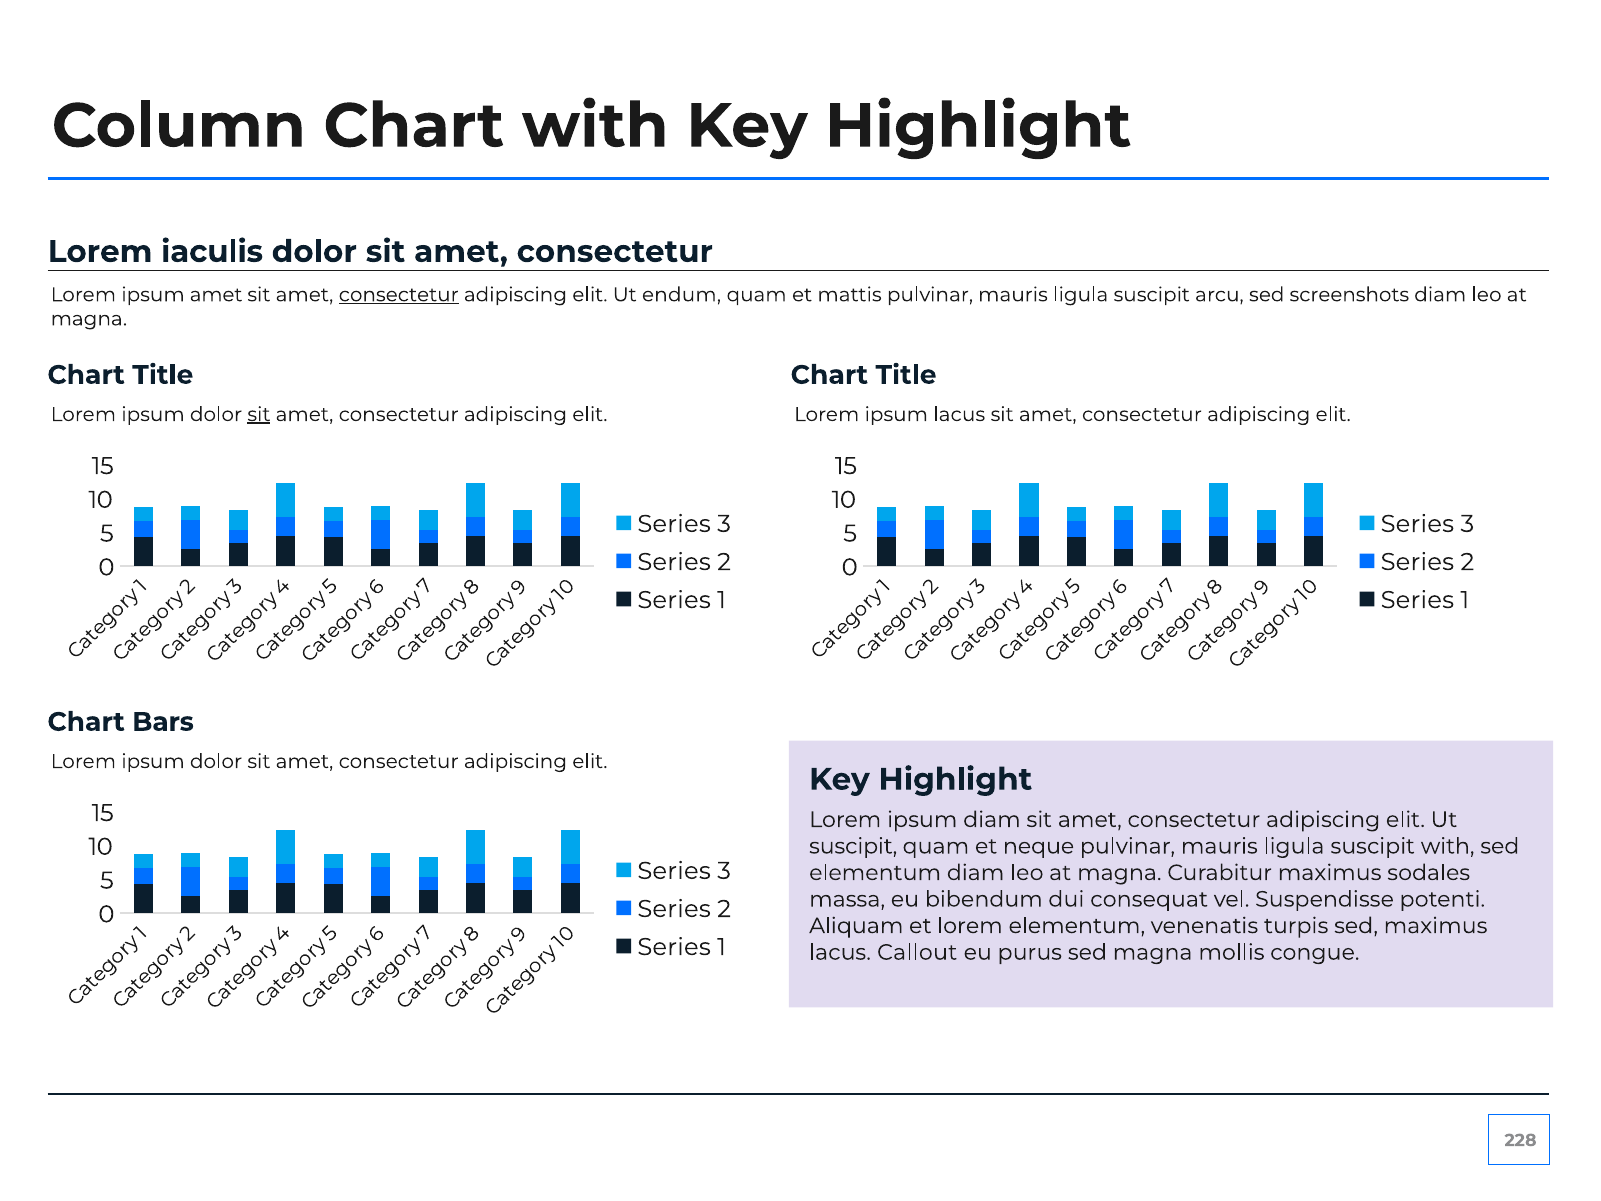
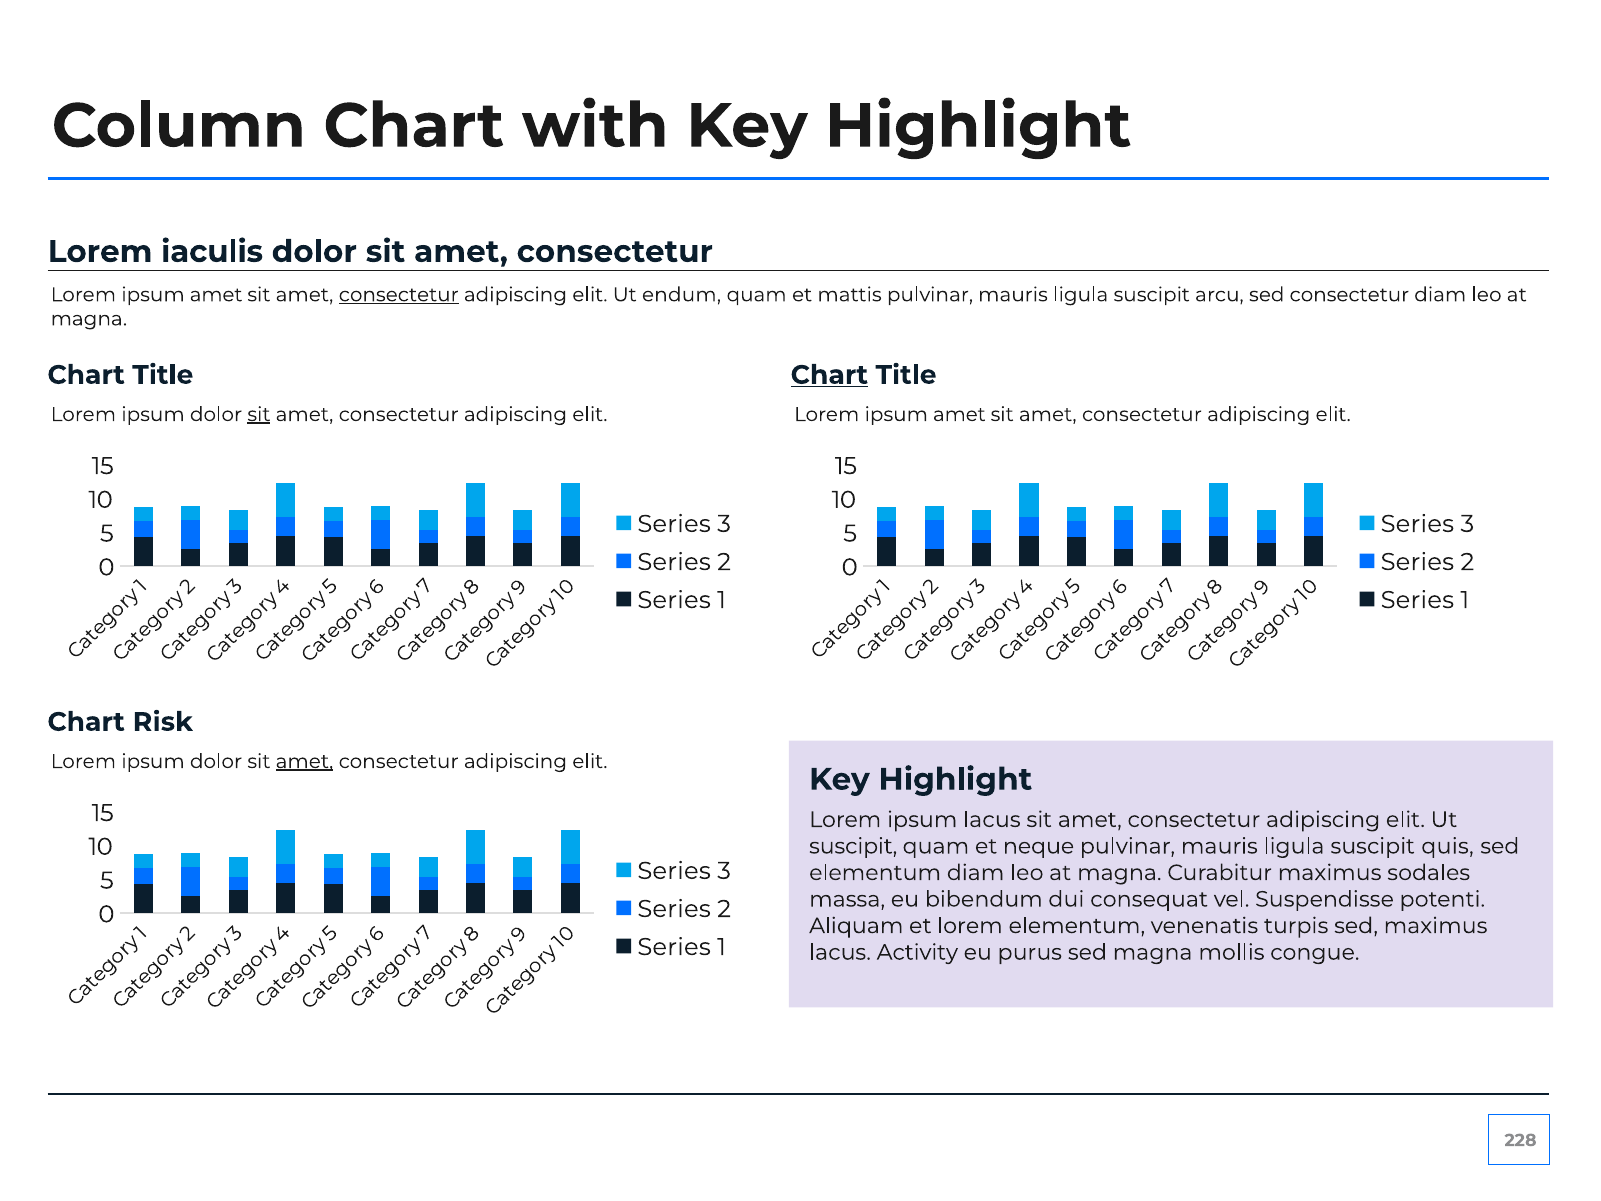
sed screenshots: screenshots -> consectetur
Chart at (829, 375) underline: none -> present
lacus at (959, 414): lacus -> amet
Bars: Bars -> Risk
amet at (304, 761) underline: none -> present
ipsum diam: diam -> lacus
suscipit with: with -> quis
Callout: Callout -> Activity
